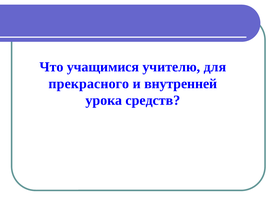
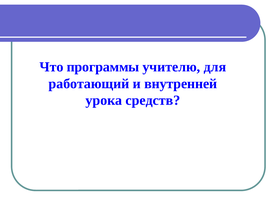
учащимися: учащимися -> программы
прекрасного: прекрасного -> работающий
